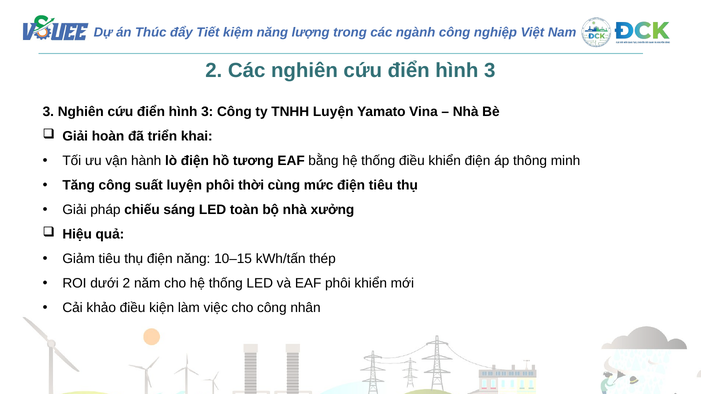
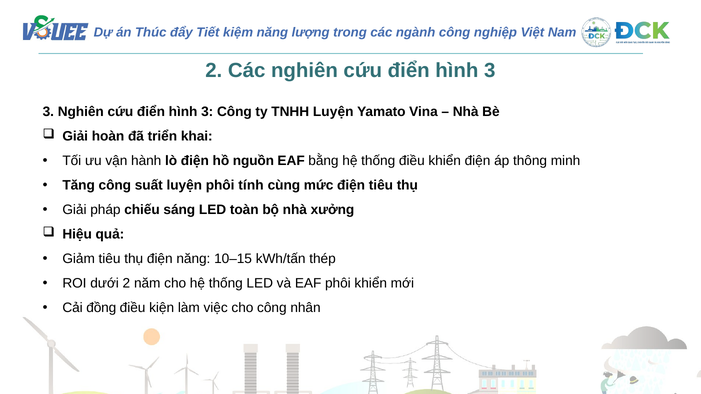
tương: tương -> nguồn
thời: thời -> tính
khảo: khảo -> đồng
